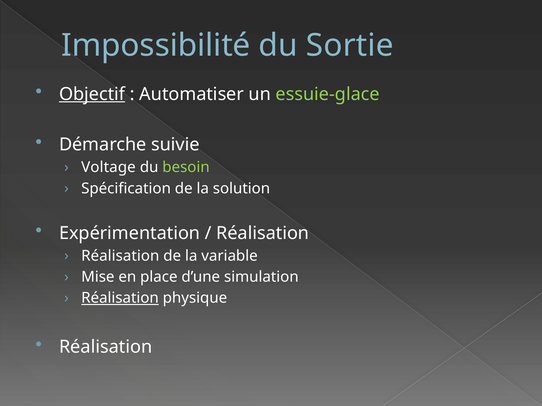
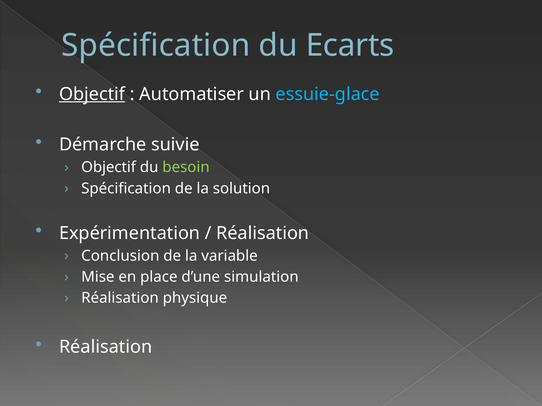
Impossibilité at (156, 46): Impossibilité -> Spécification
Sortie: Sortie -> Ecarts
essuie-glace colour: light green -> light blue
Voltage at (108, 168): Voltage -> Objectif
Réalisation at (120, 256): Réalisation -> Conclusion
Réalisation at (120, 298) underline: present -> none
